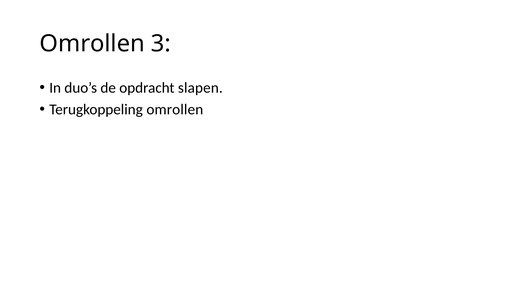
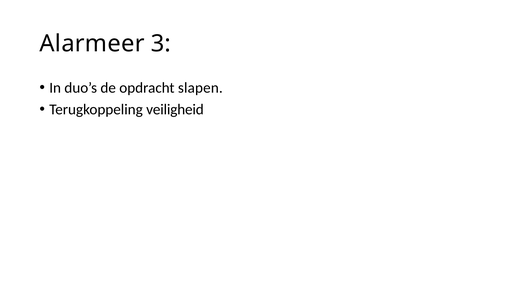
Omrollen at (92, 44): Omrollen -> Alarmeer
Terugkoppeling omrollen: omrollen -> veiligheid
